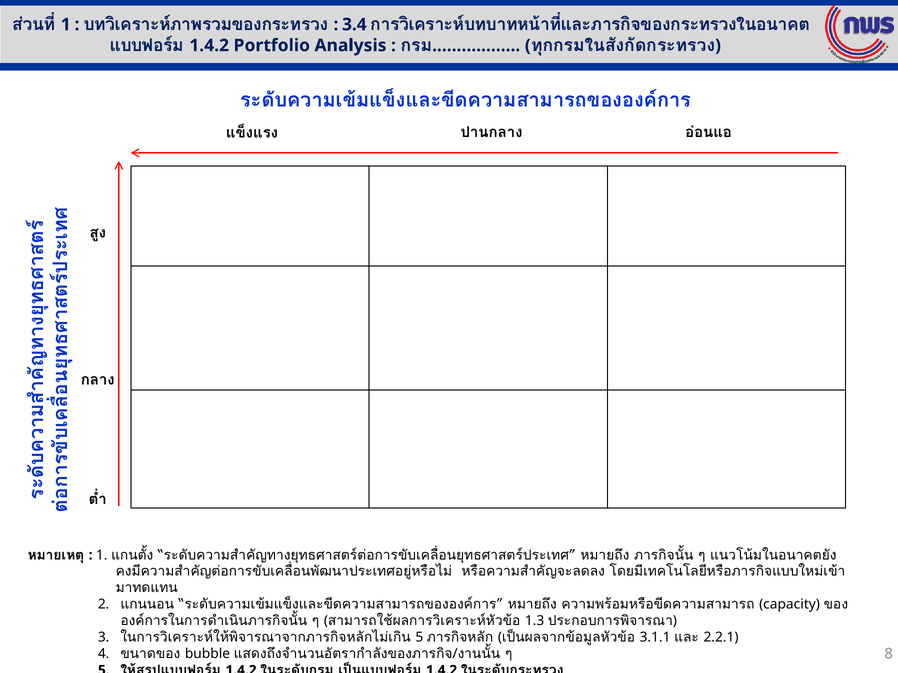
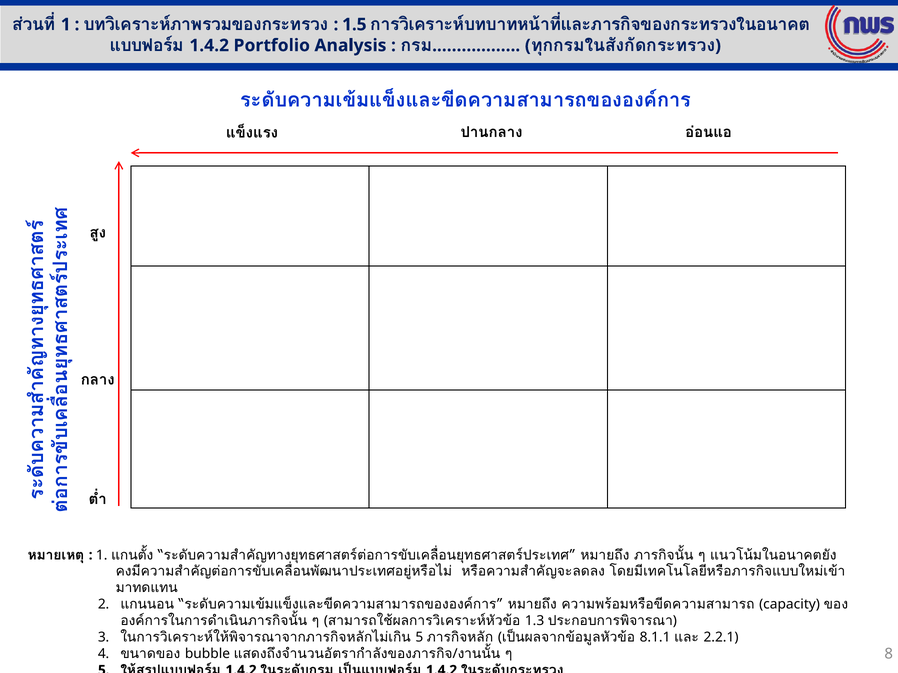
3.4: 3.4 -> 1.5
3.1.1: 3.1.1 -> 8.1.1
